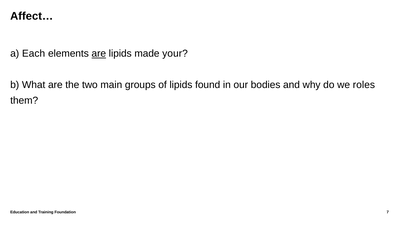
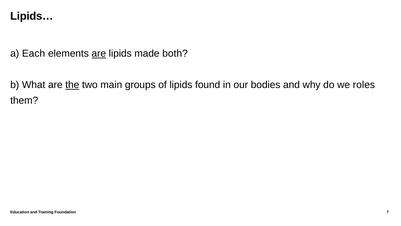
Affect…: Affect… -> Lipids…
your: your -> both
the underline: none -> present
